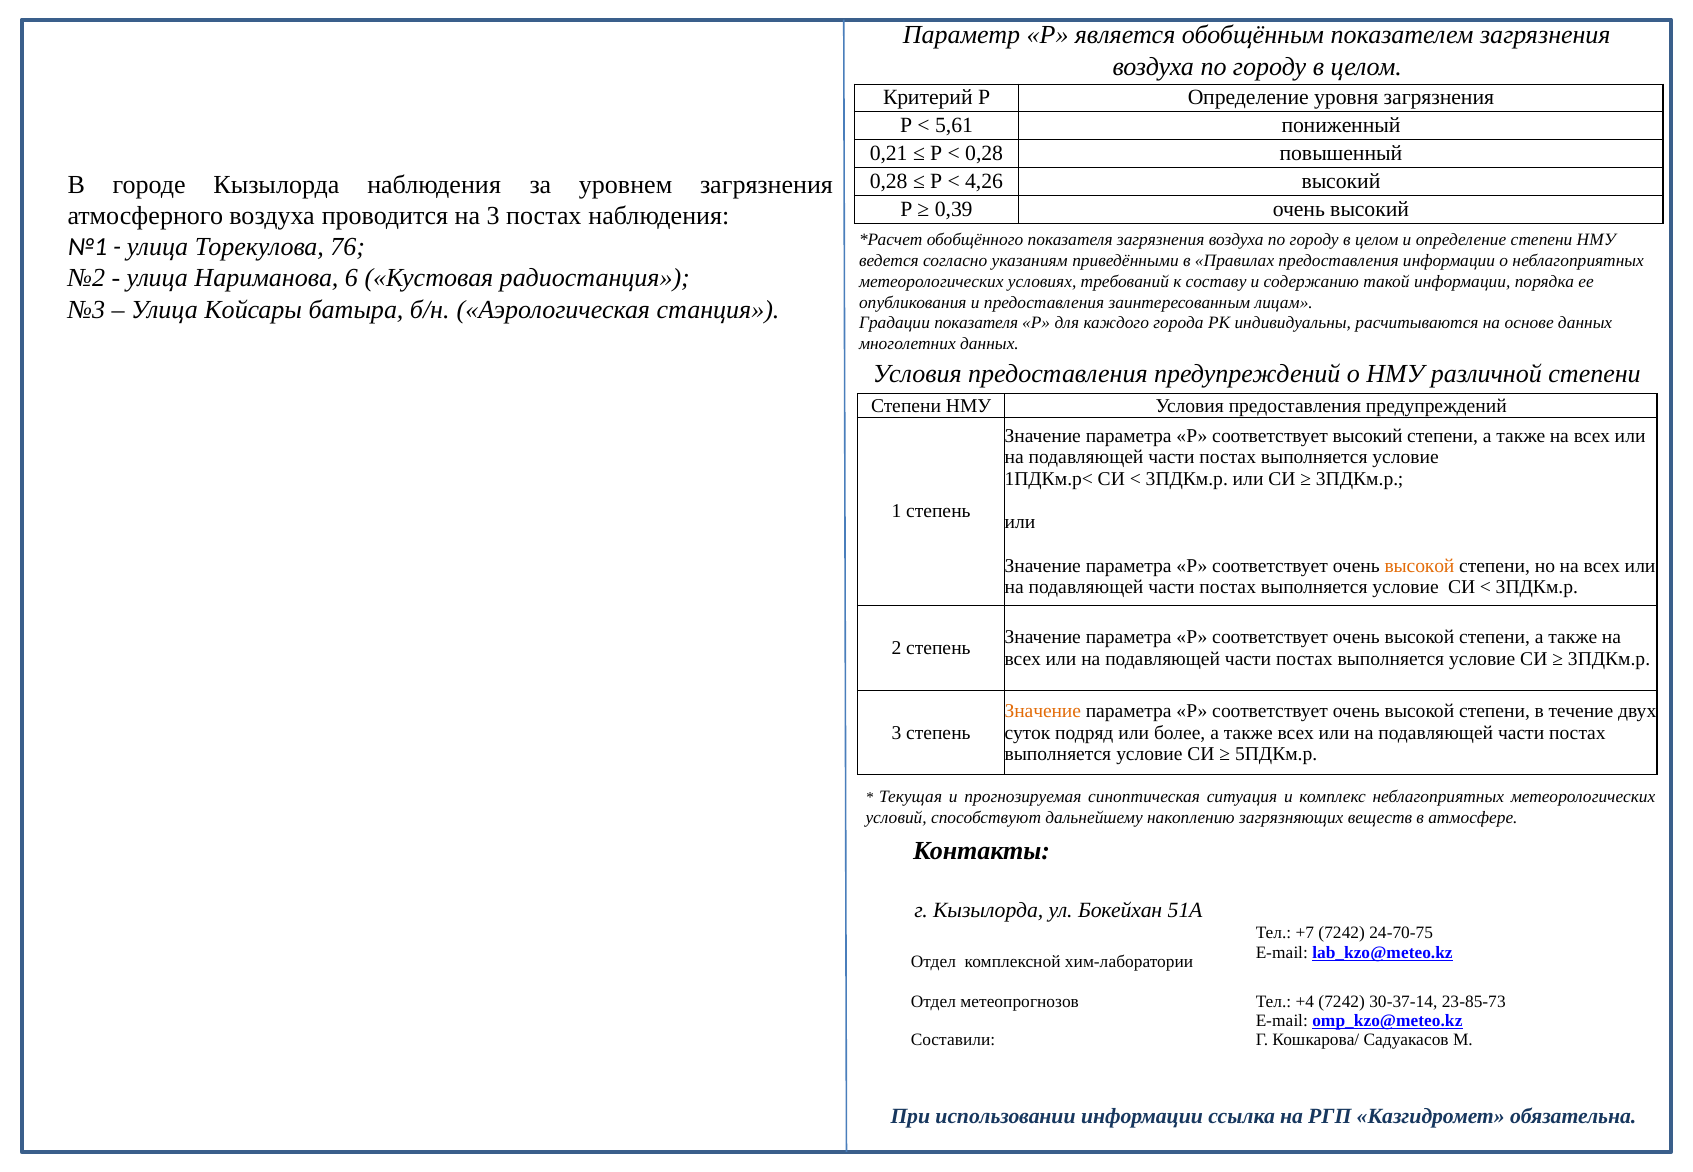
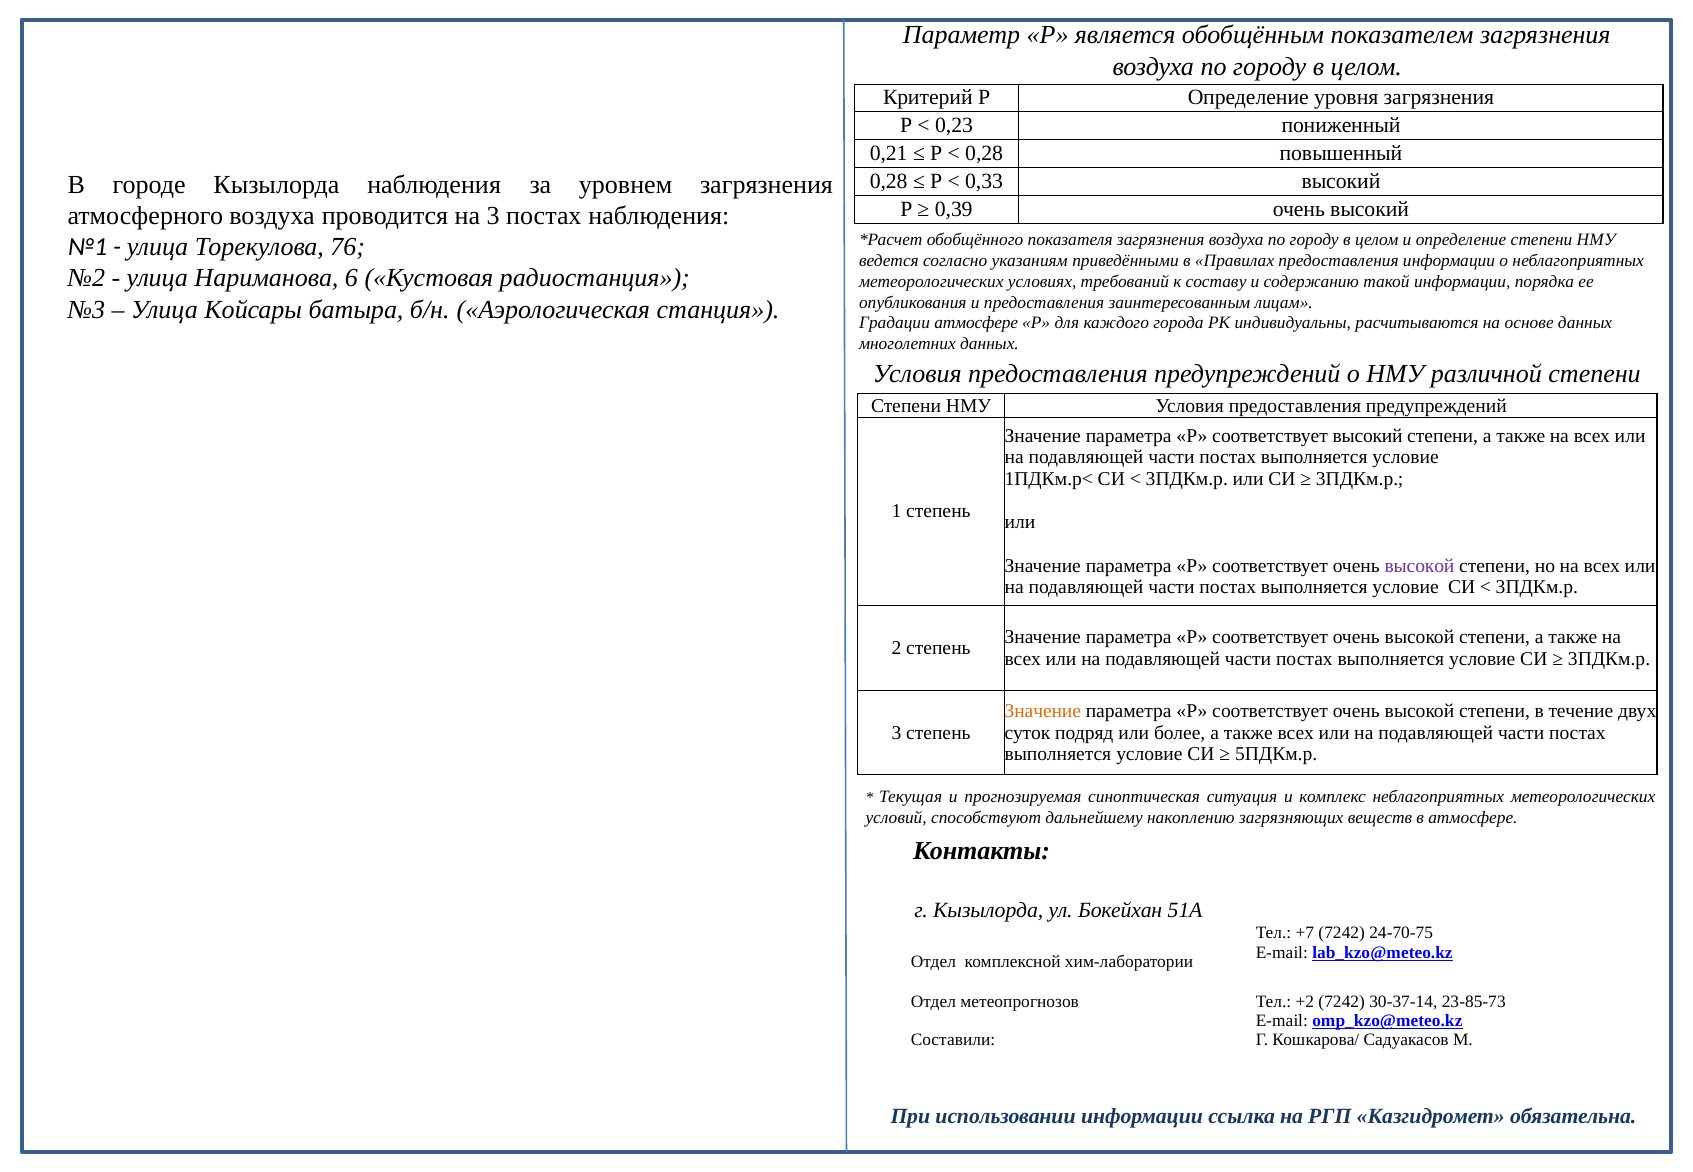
5,61: 5,61 -> 0,23
4,26: 4,26 -> 0,33
Градации показателя: показателя -> атмосфере
высокой at (1420, 566) colour: orange -> purple
+4: +4 -> +2
